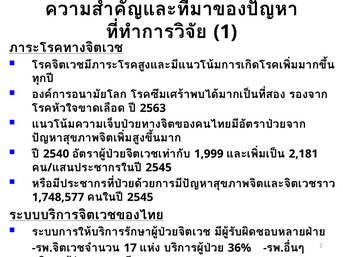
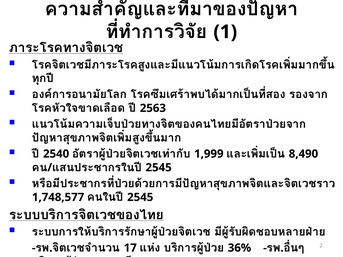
2,181: 2,181 -> 8,490
